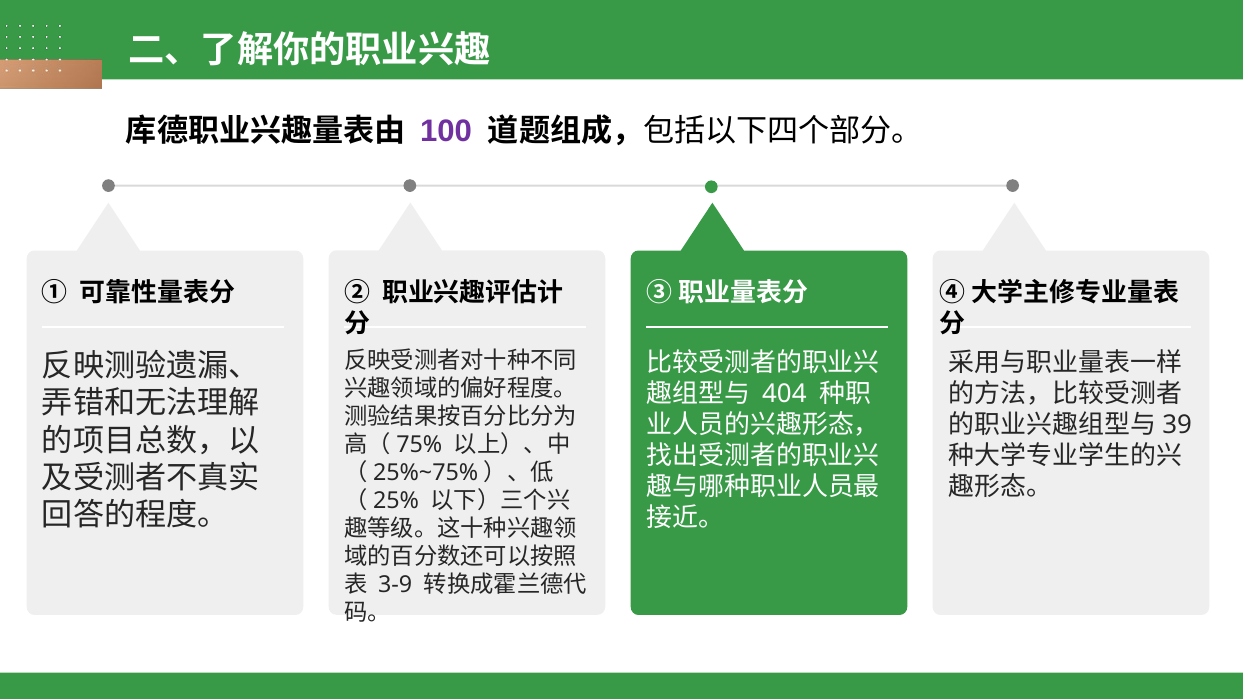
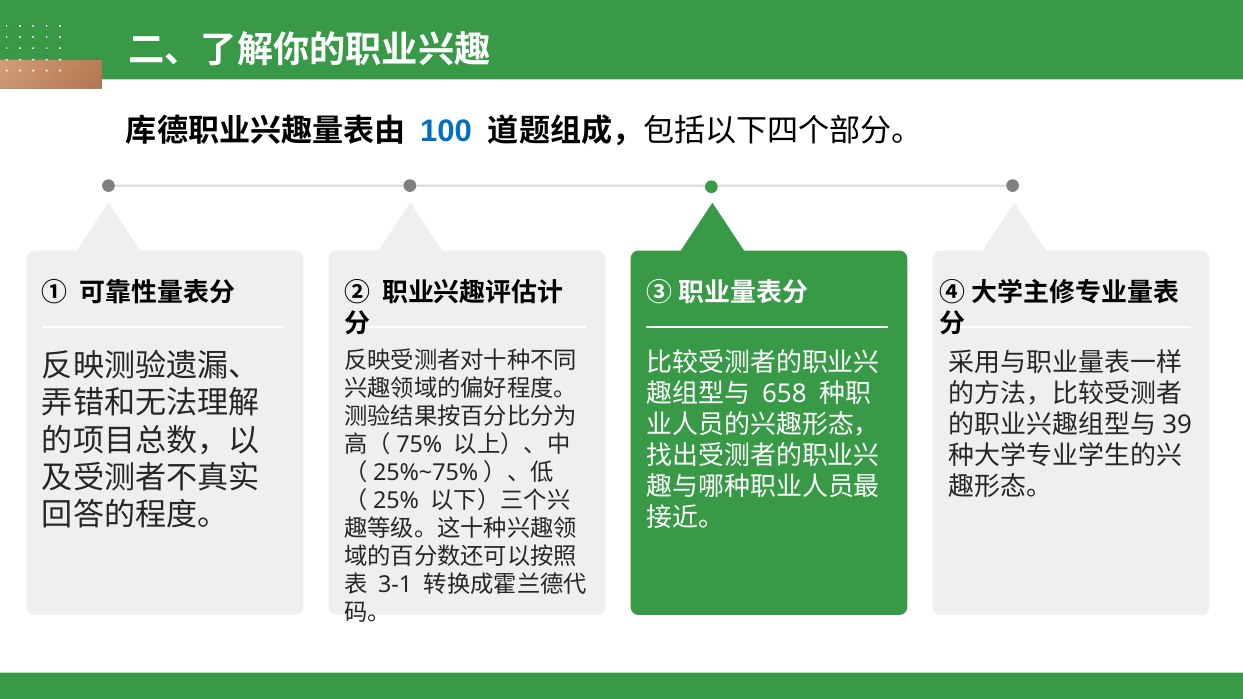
100 colour: purple -> blue
404: 404 -> 658
3-9: 3-9 -> 3-1
